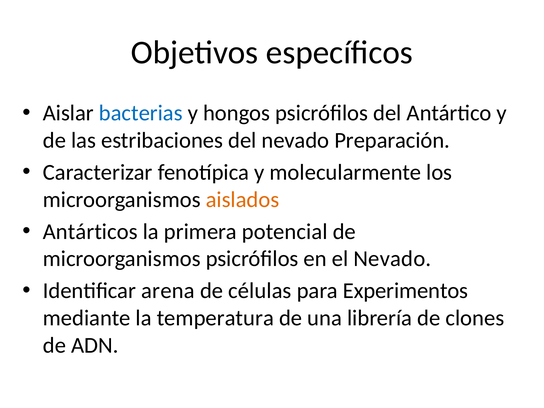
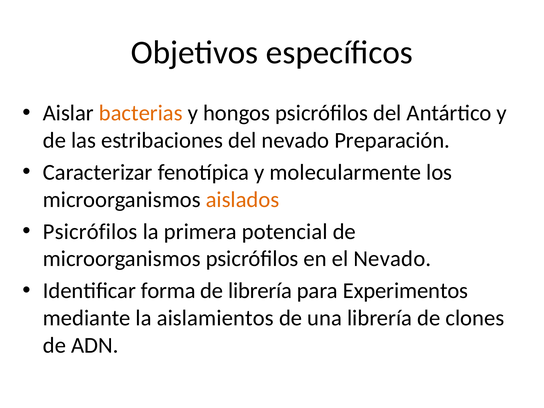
bacterias colour: blue -> orange
Antárticos at (90, 232): Antárticos -> Psicrófilos
arena: arena -> forma
de células: células -> librería
temperatura: temperatura -> aislamientos
